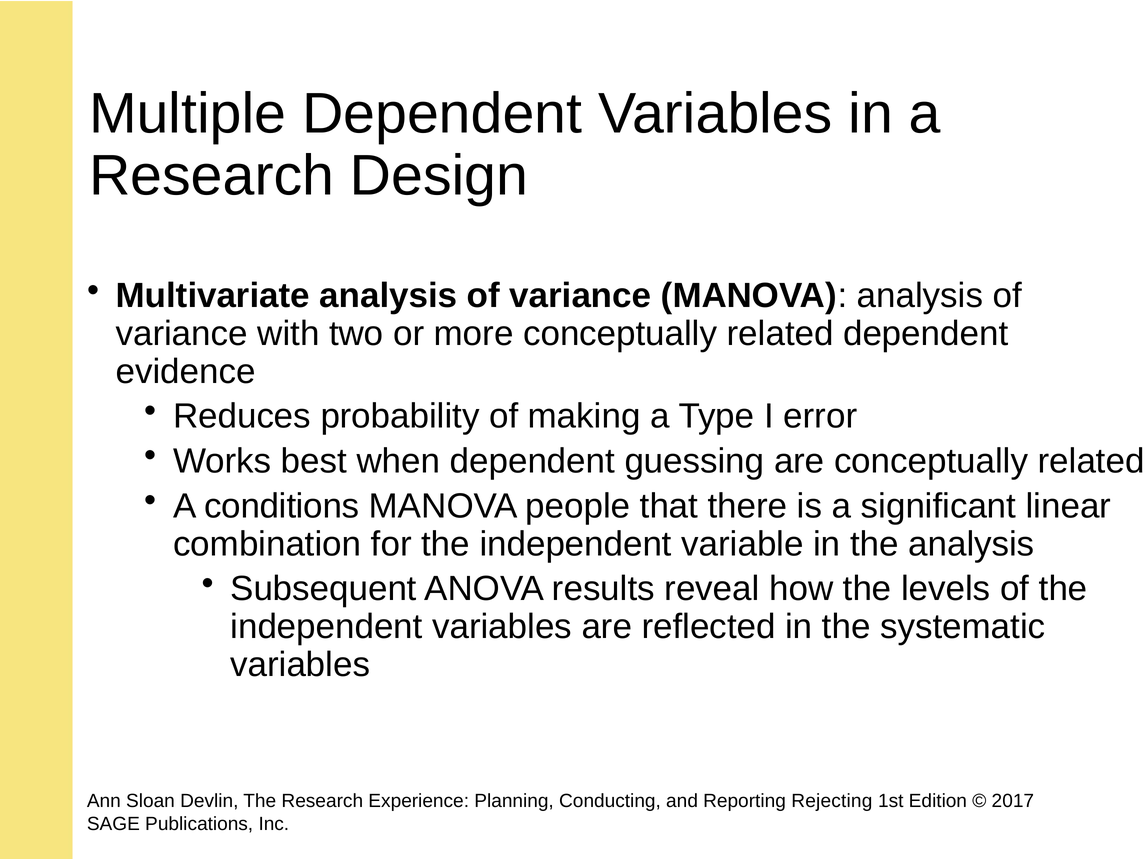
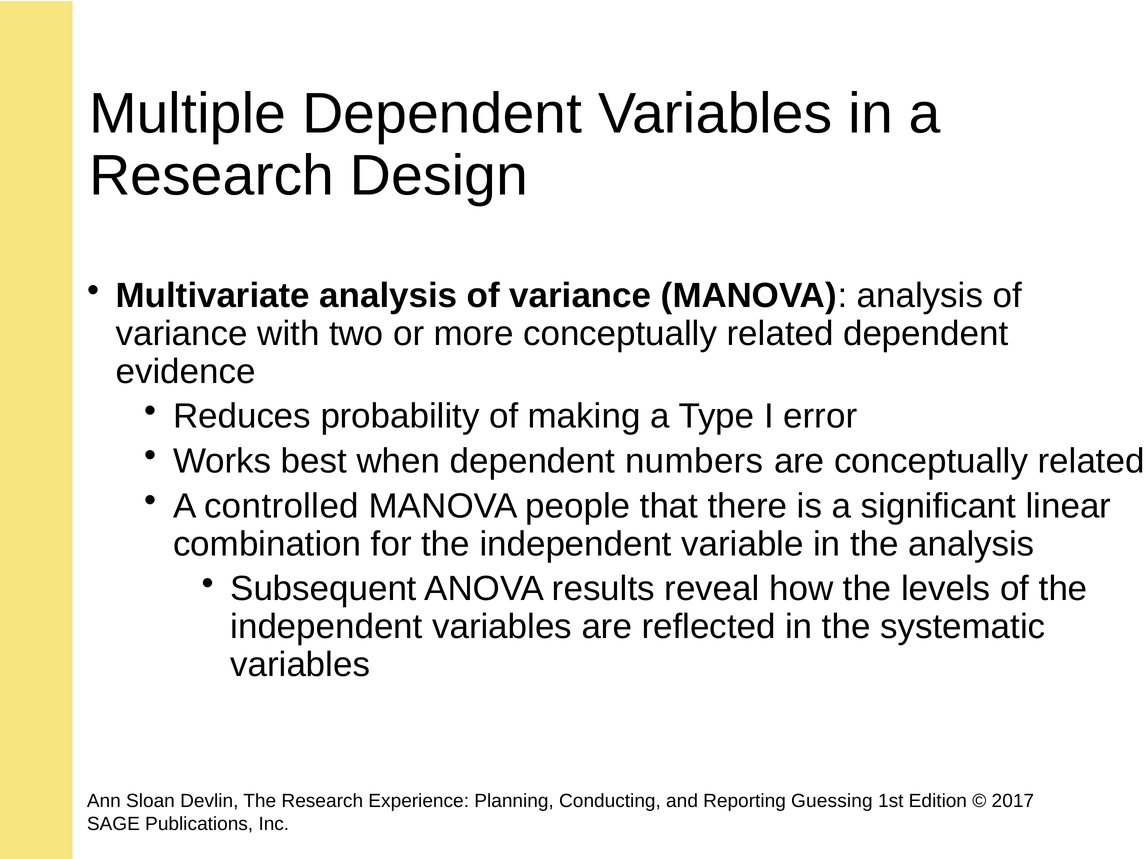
guessing: guessing -> numbers
conditions: conditions -> controlled
Rejecting: Rejecting -> Guessing
